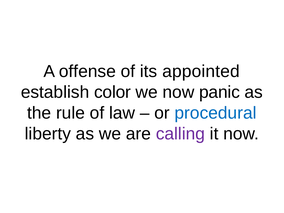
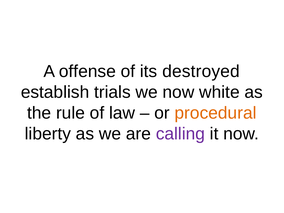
appointed: appointed -> destroyed
color: color -> trials
panic: panic -> white
procedural colour: blue -> orange
